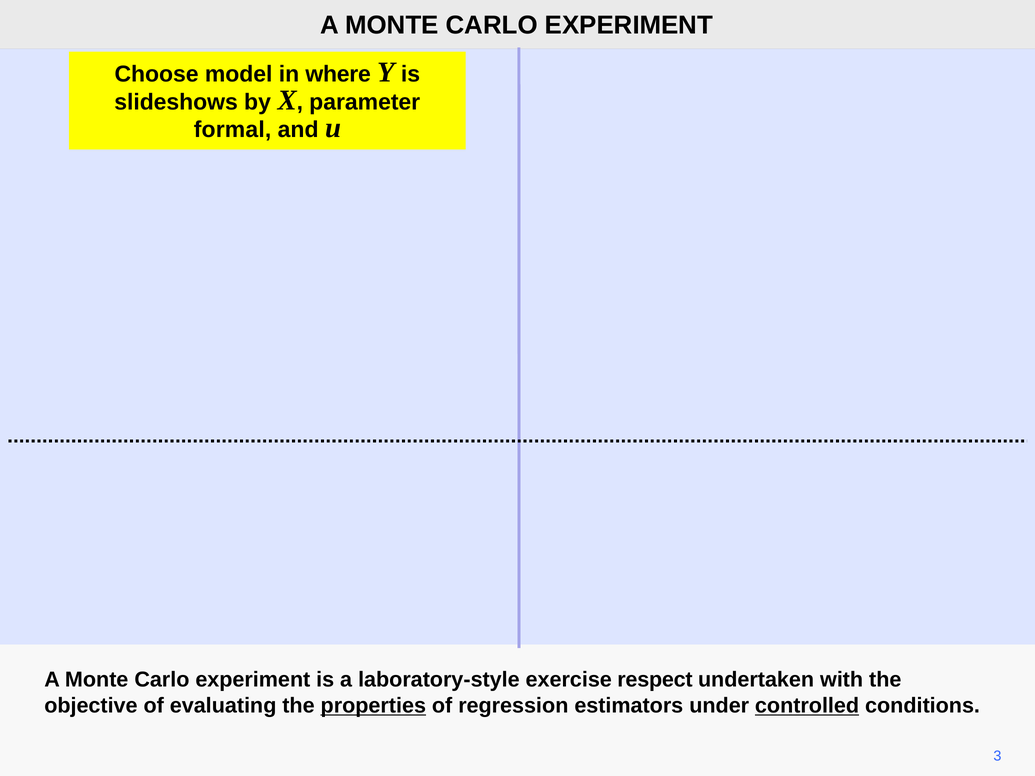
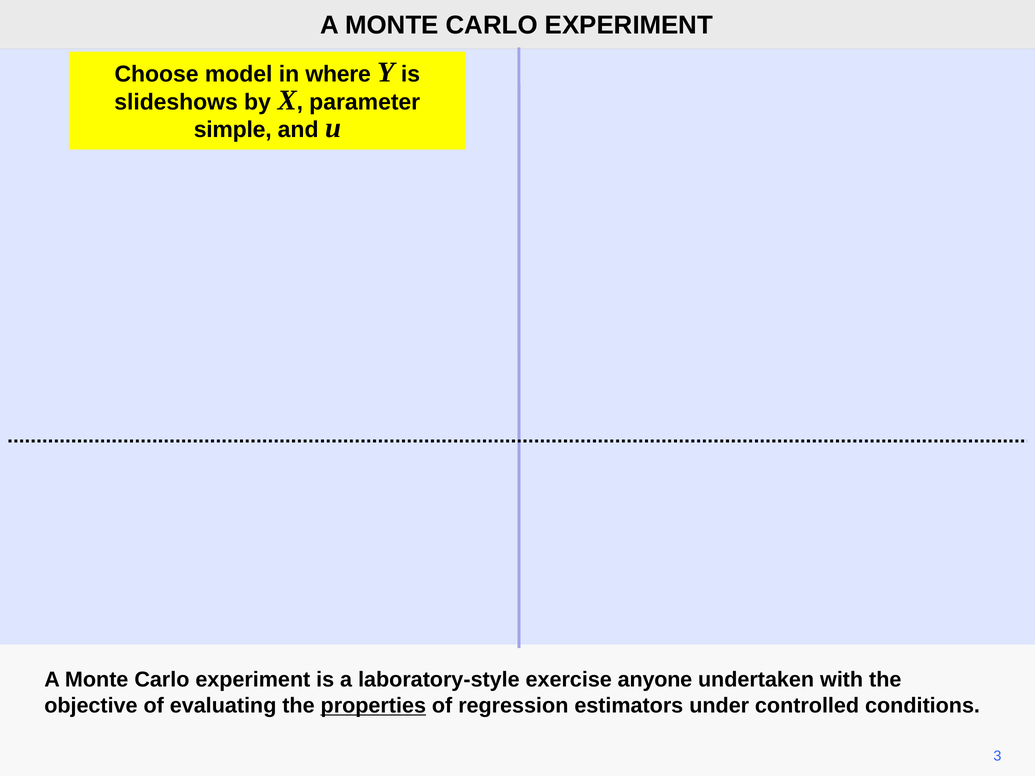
formal: formal -> simple
respect: respect -> anyone
controlled underline: present -> none
